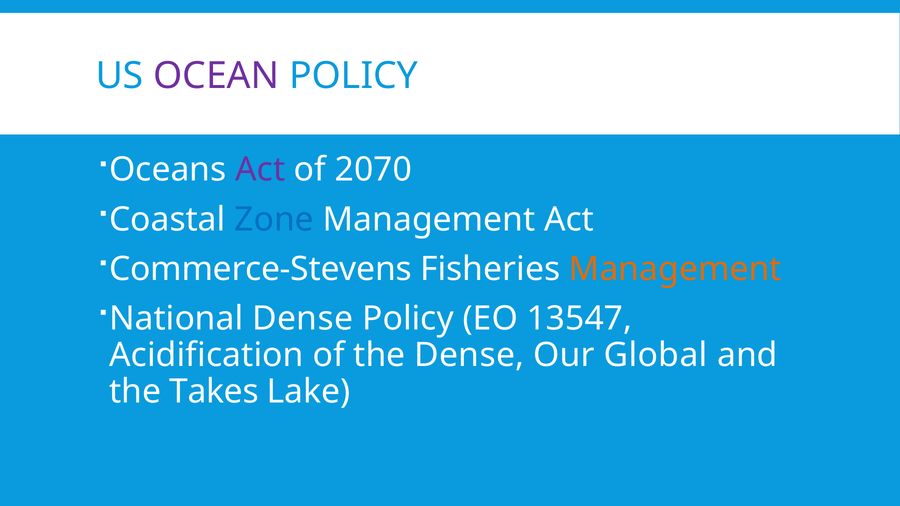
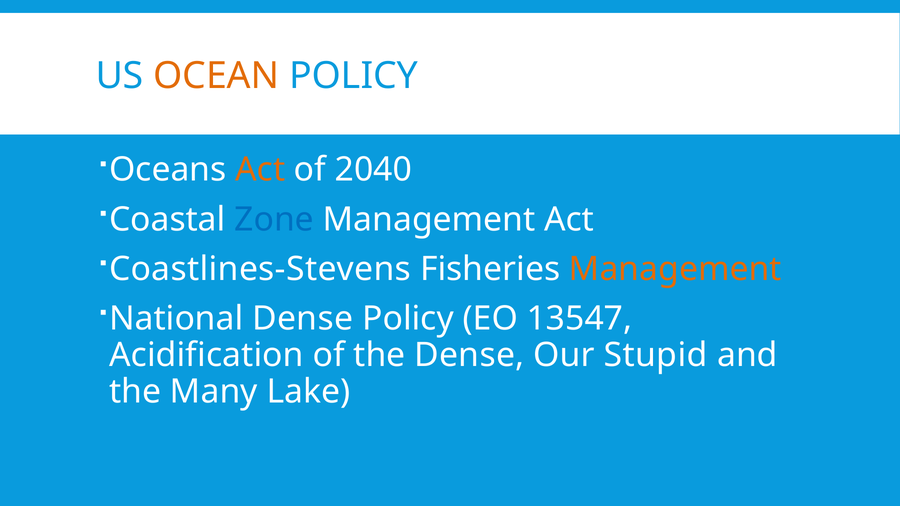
OCEAN colour: purple -> orange
Act at (260, 170) colour: purple -> orange
2070: 2070 -> 2040
Commerce-Stevens: Commerce-Stevens -> Coastlines-Stevens
Global: Global -> Stupid
Takes: Takes -> Many
